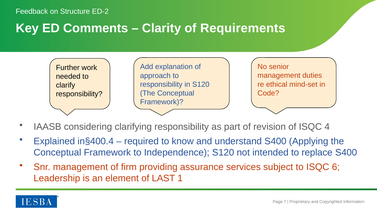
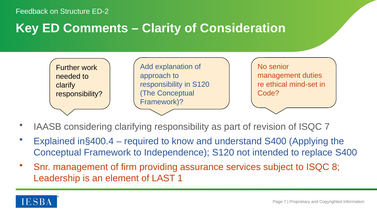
Requirements: Requirements -> Consideration
ISQC 4: 4 -> 7
6: 6 -> 8
